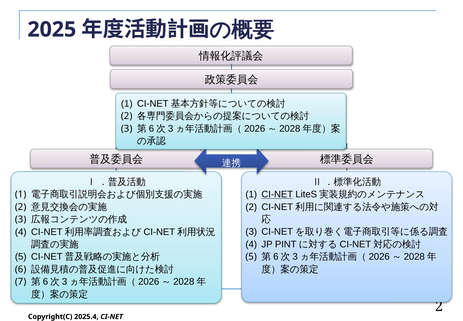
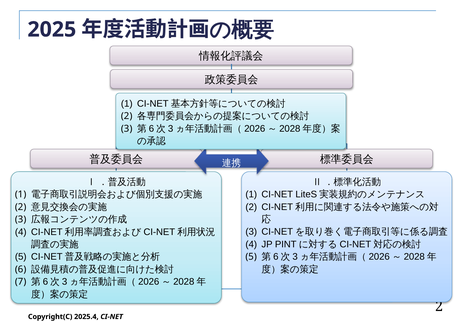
CI-NET at (277, 194) underline: present -> none
